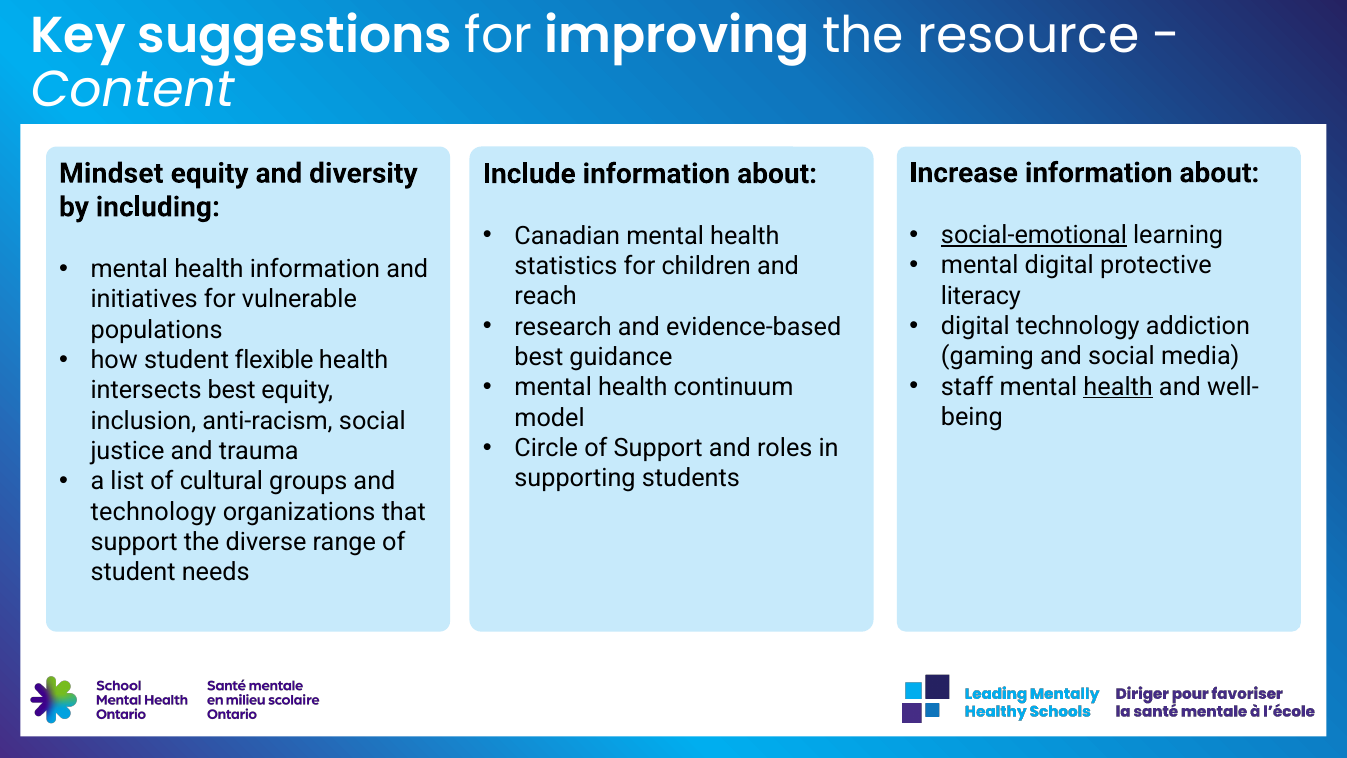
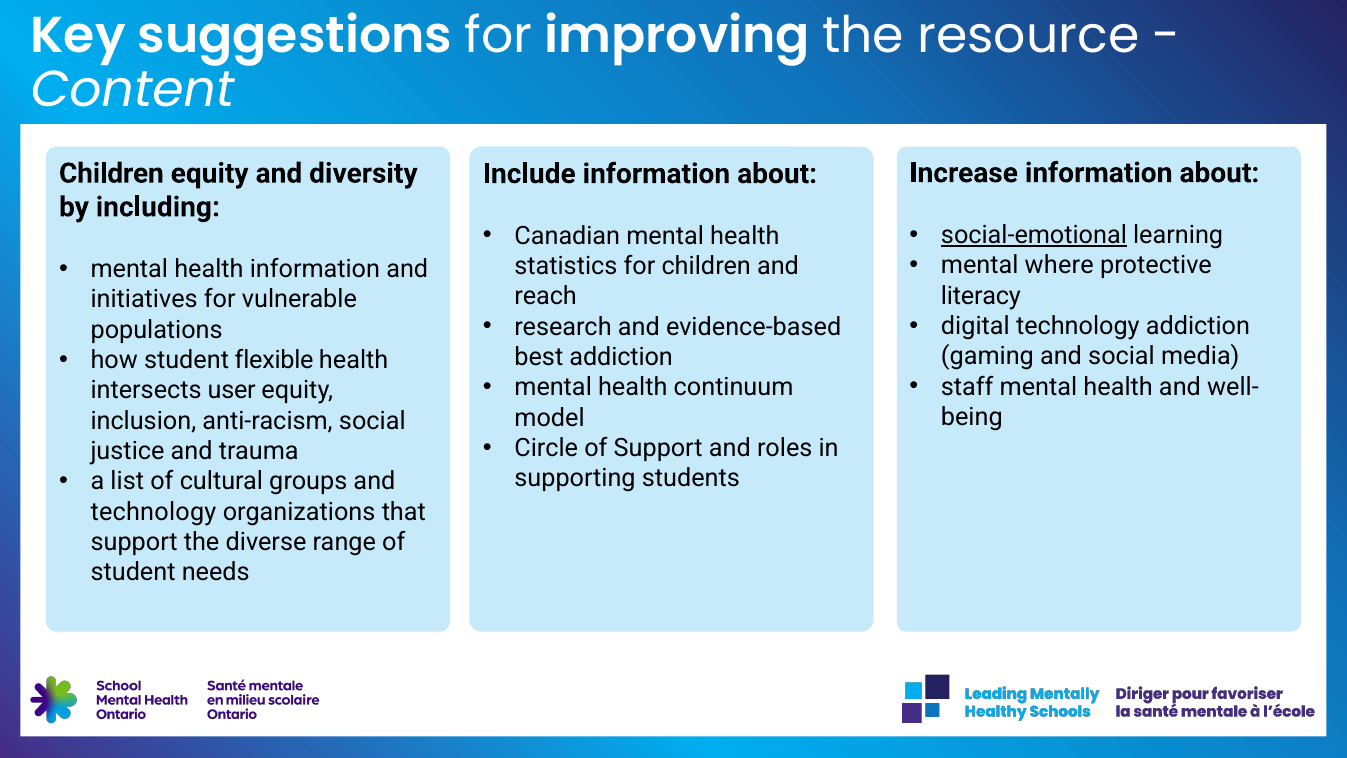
Mindset at (111, 173): Mindset -> Children
mental digital: digital -> where
best guidance: guidance -> addiction
health at (1118, 387) underline: present -> none
intersects best: best -> user
